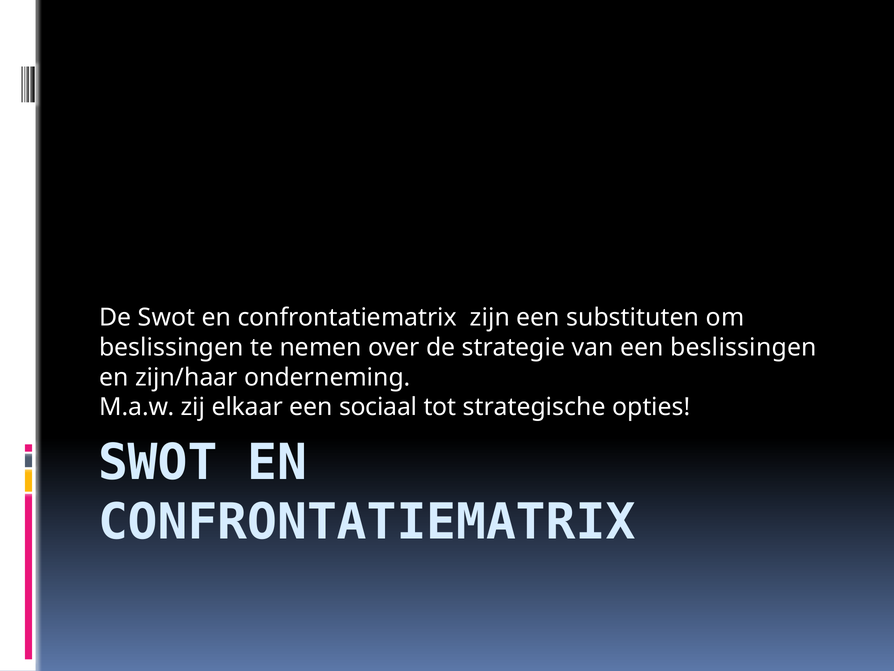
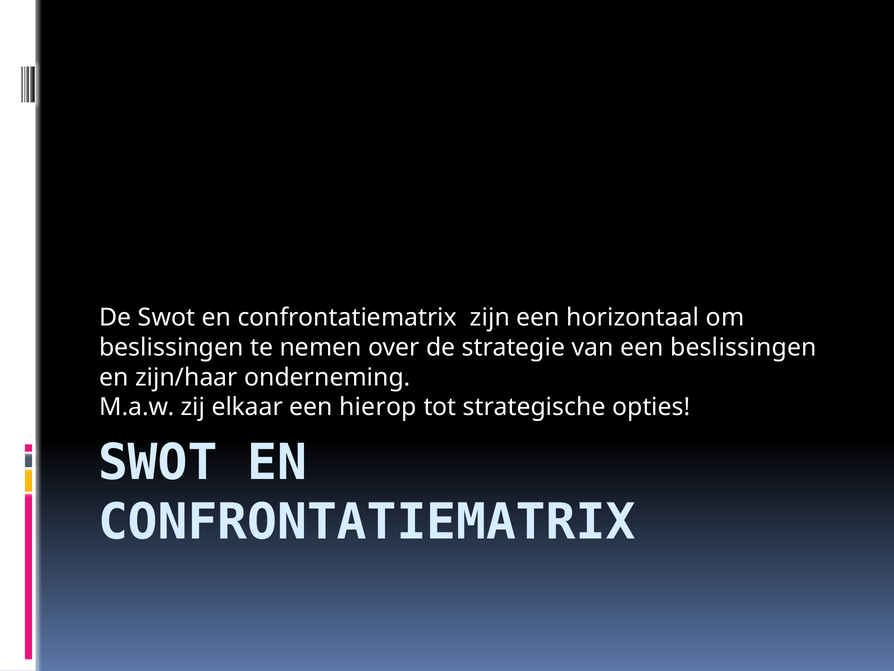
substituten: substituten -> horizontaal
sociaal: sociaal -> hierop
